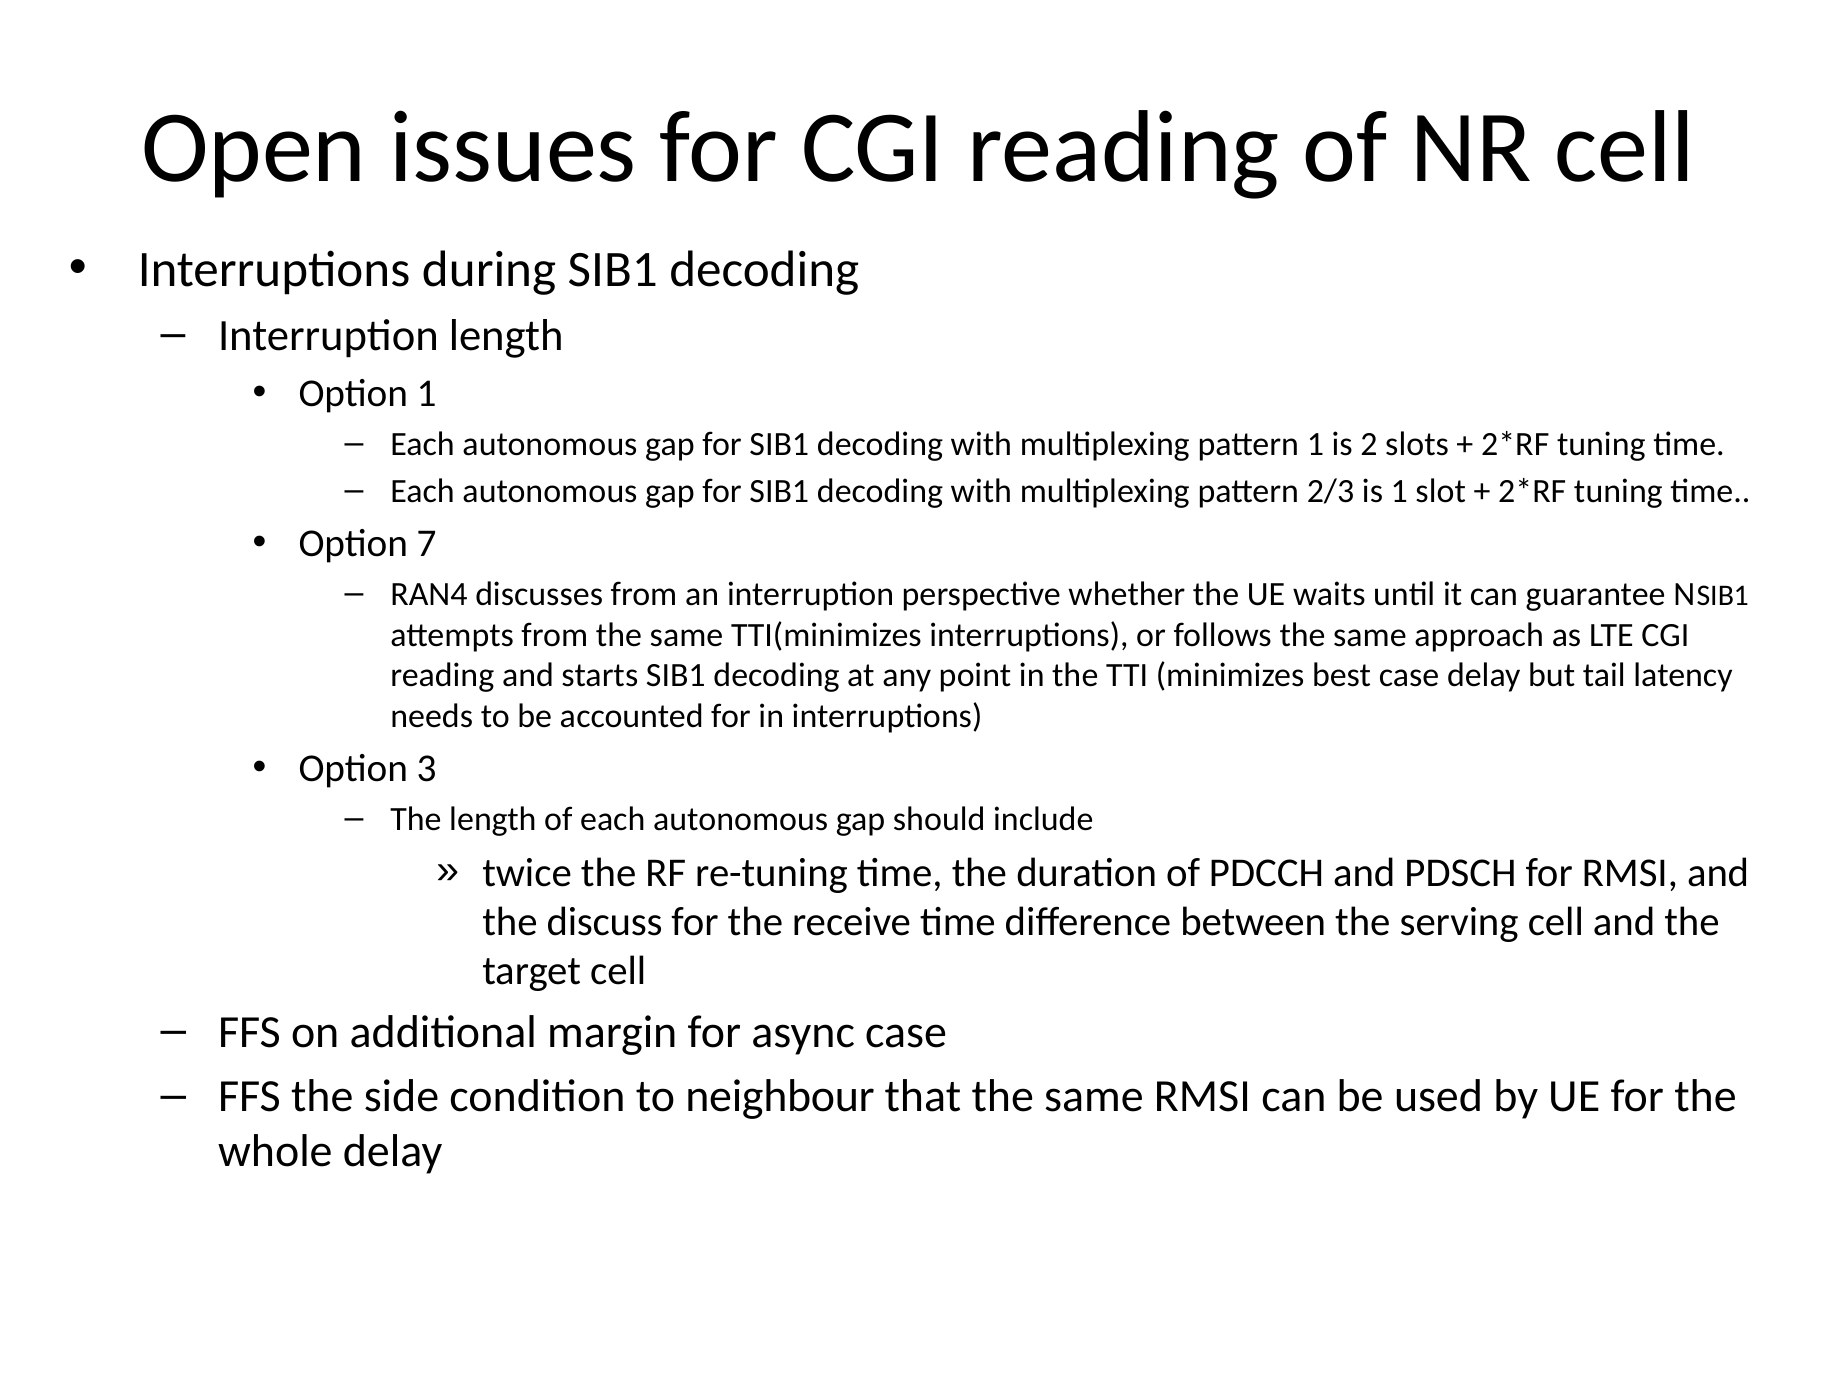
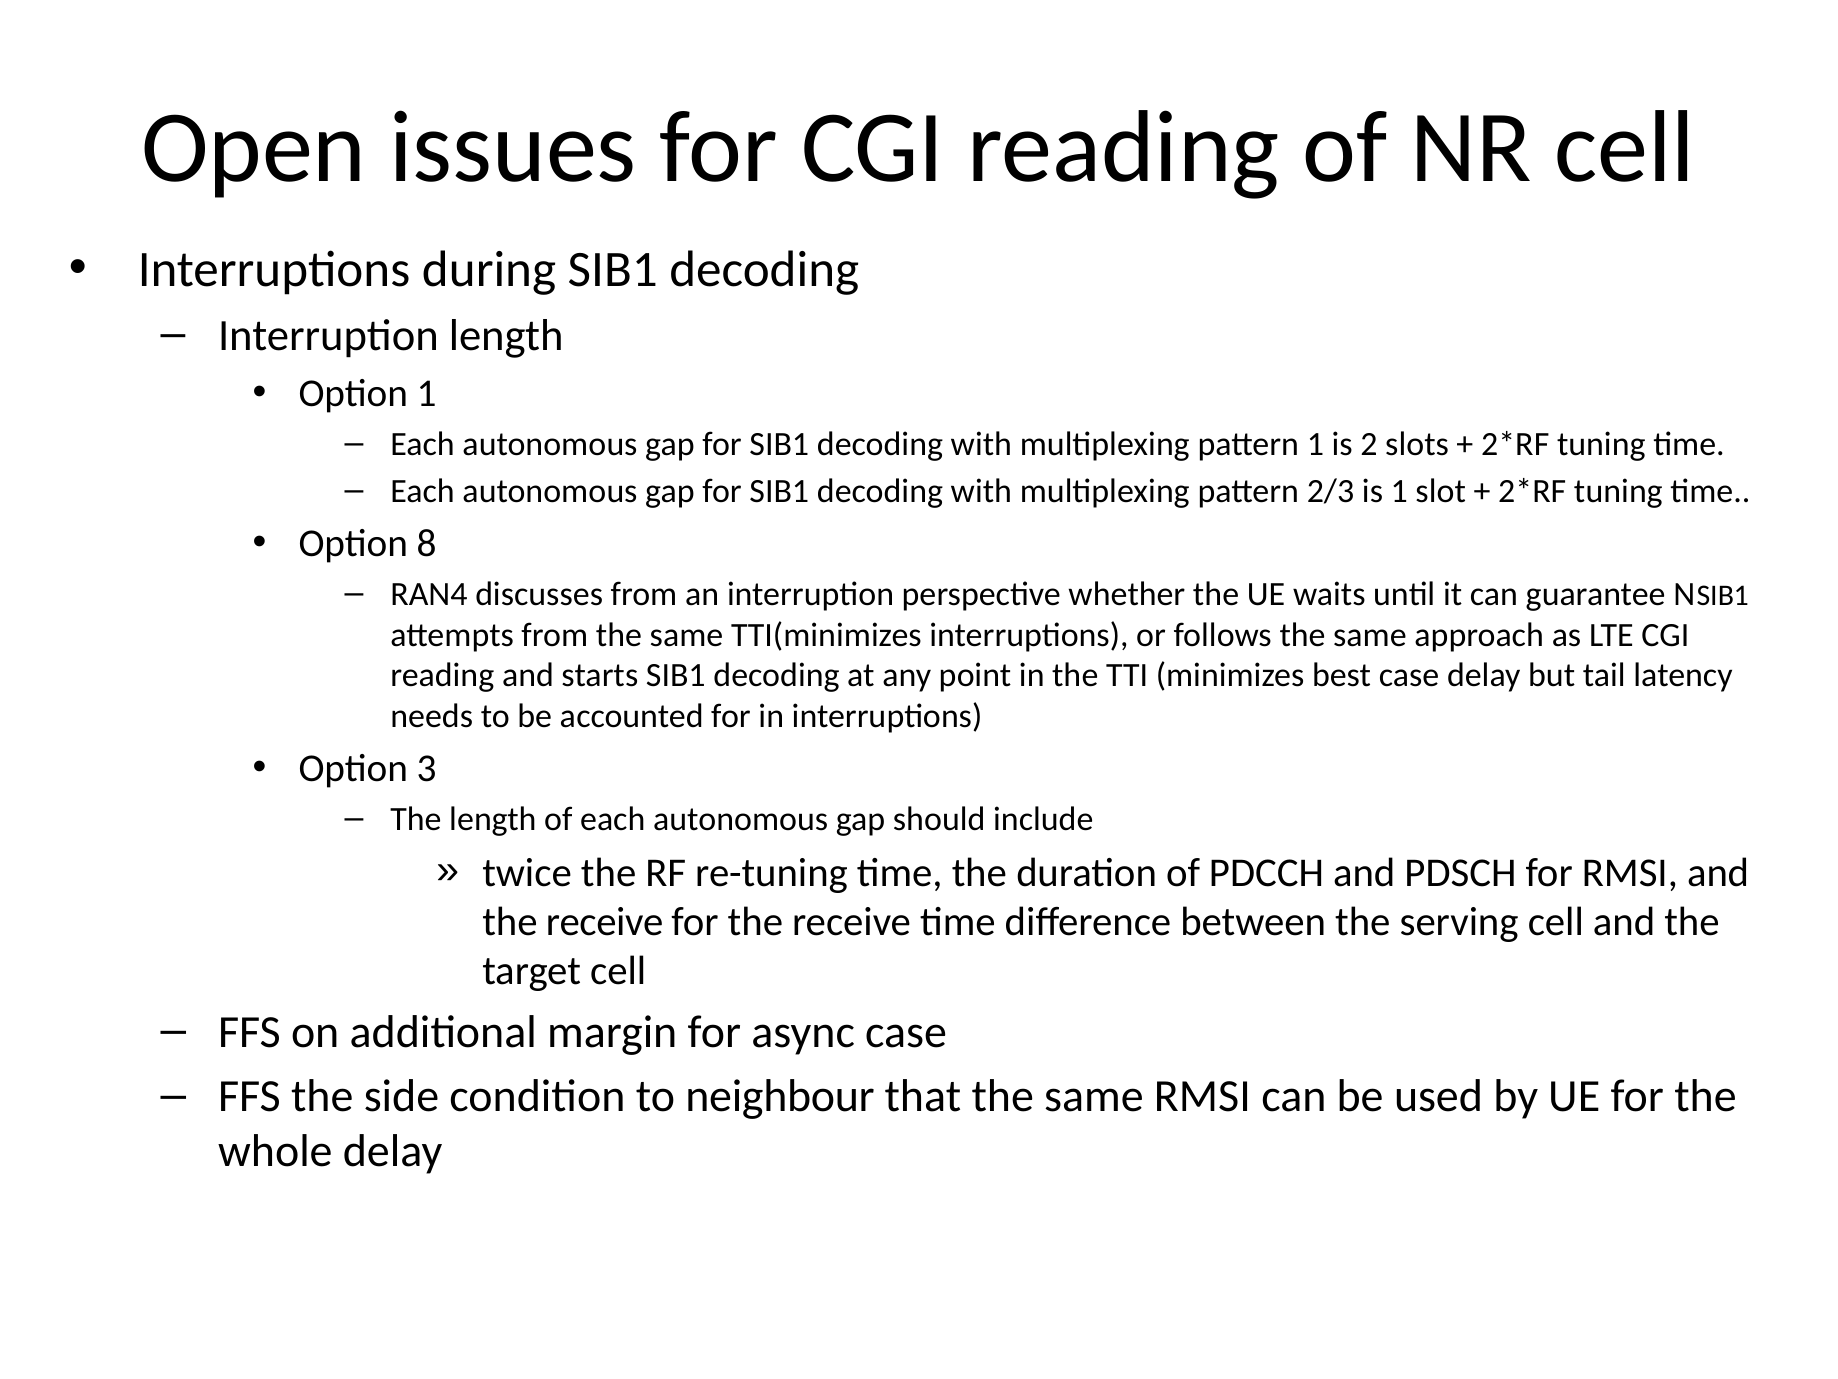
7: 7 -> 8
discuss at (605, 921): discuss -> receive
